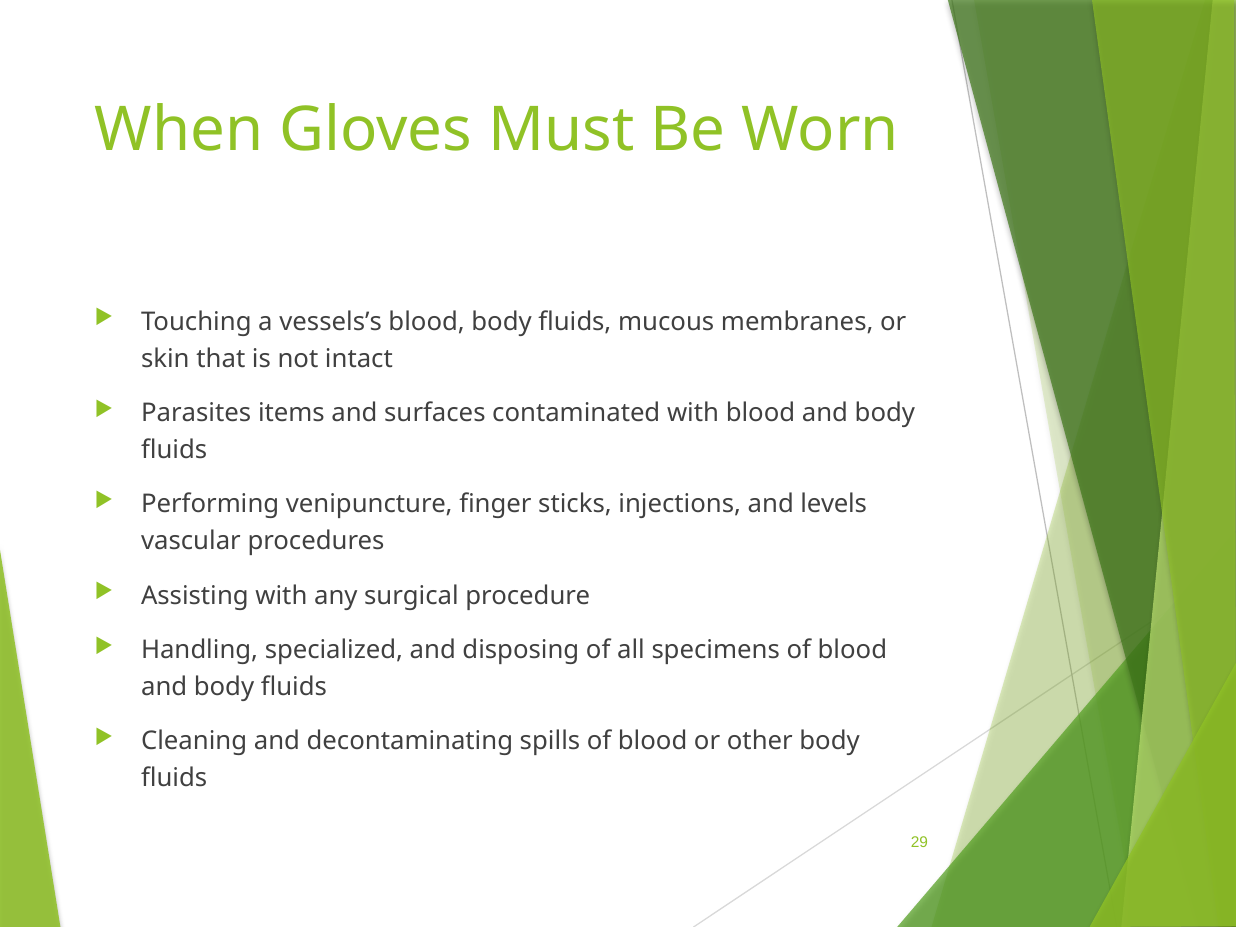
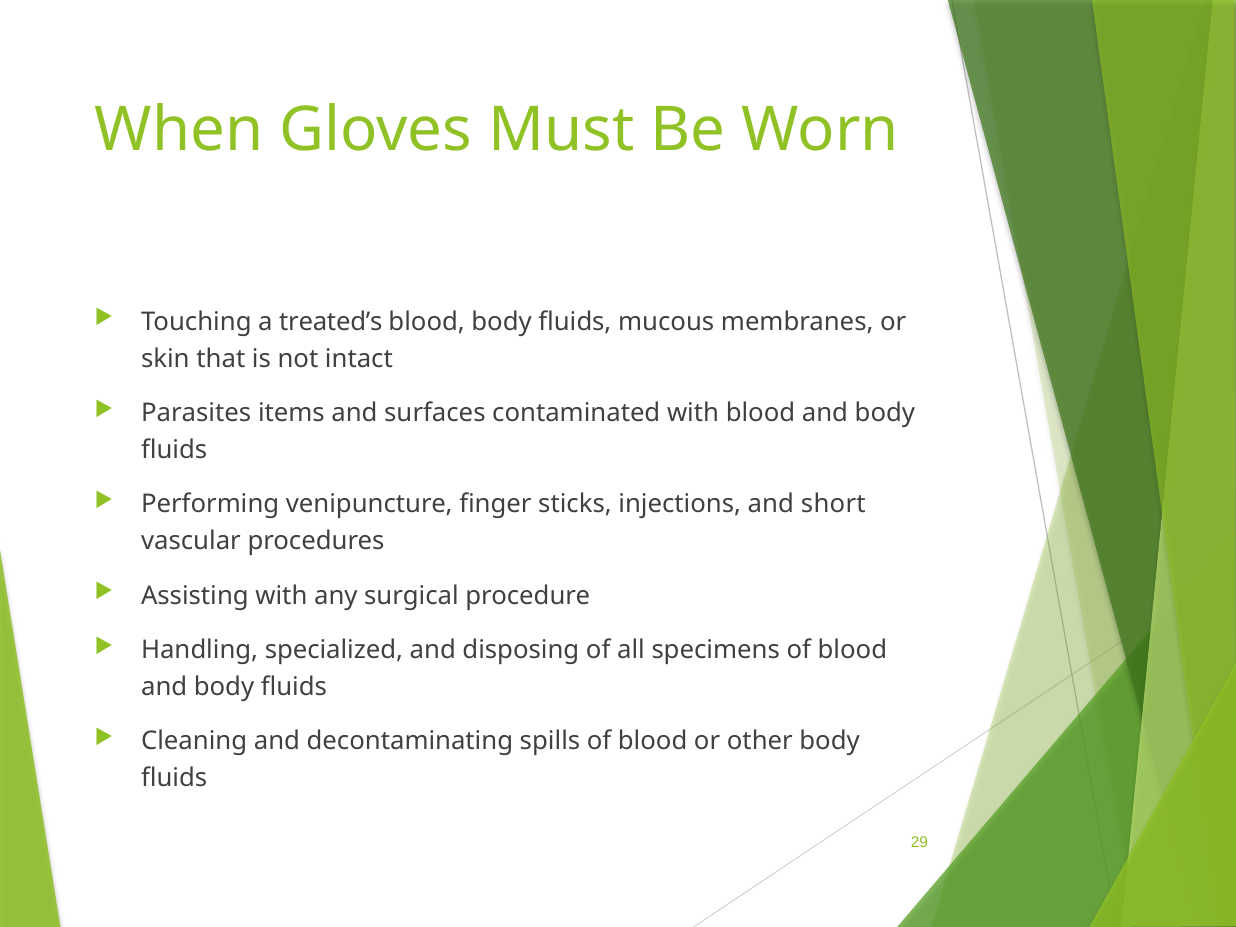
vessels’s: vessels’s -> treated’s
levels: levels -> short
